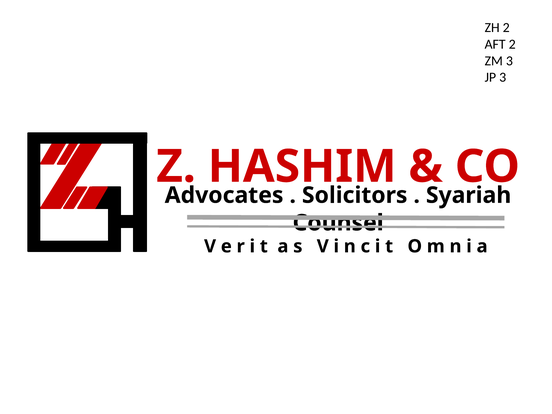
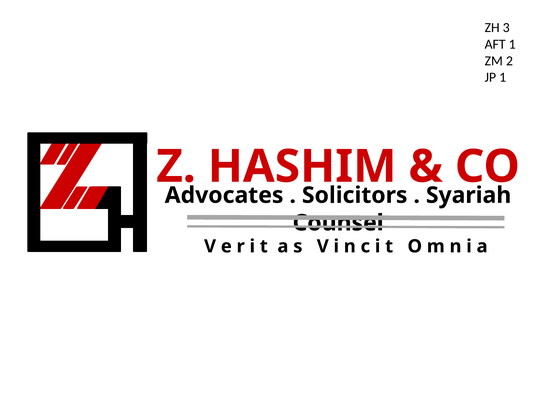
ZH 2: 2 -> 3
AFT 2: 2 -> 1
ZM 3: 3 -> 2
JP 3: 3 -> 1
